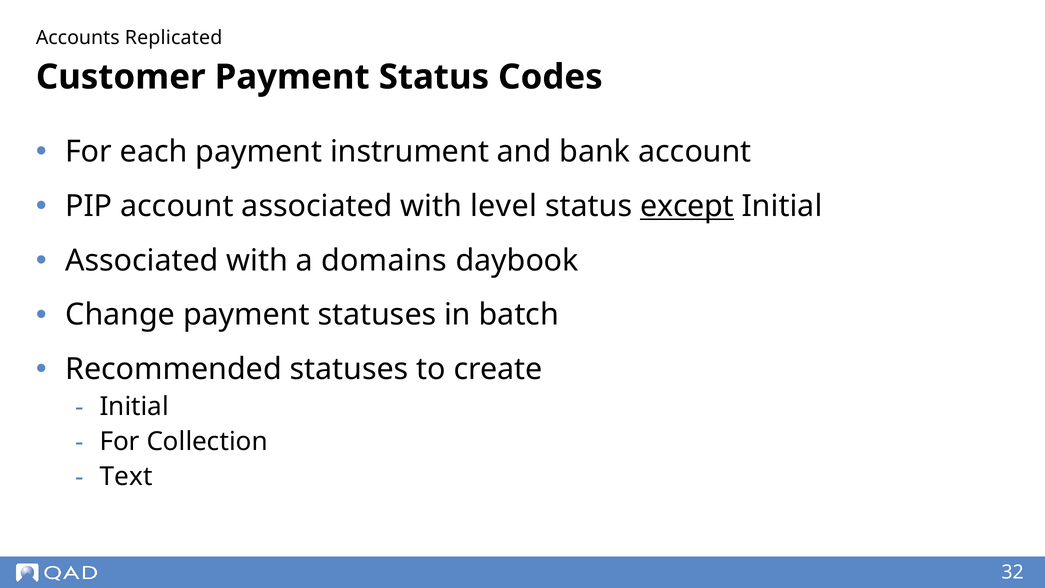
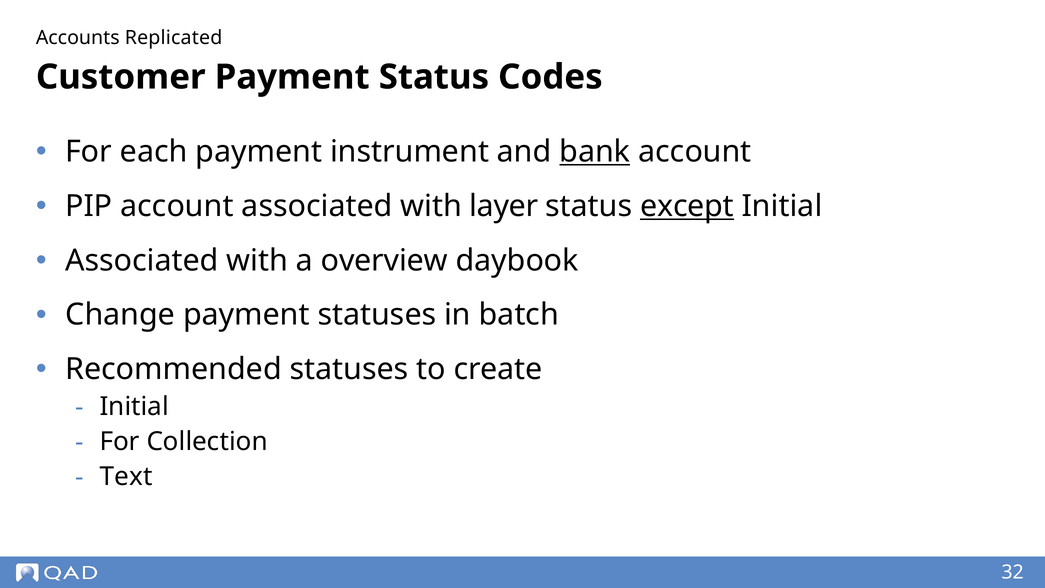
bank underline: none -> present
level: level -> layer
domains: domains -> overview
